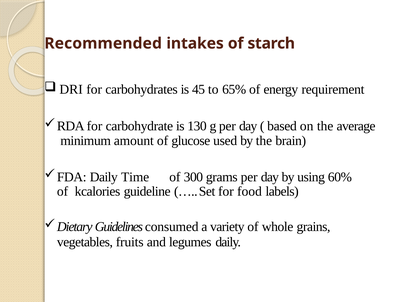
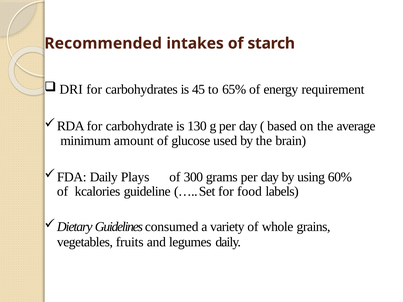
Time: Time -> Plays
